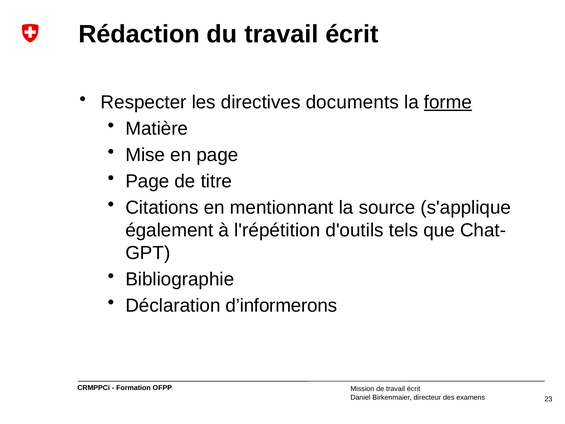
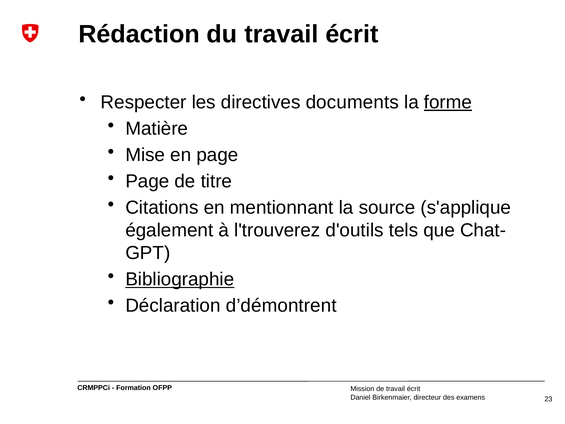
l'répétition: l'répétition -> l'trouverez
Bibliographie underline: none -> present
d’informerons: d’informerons -> d’démontrent
